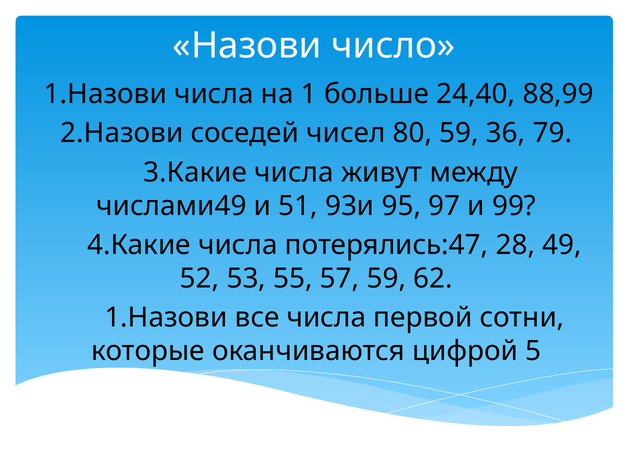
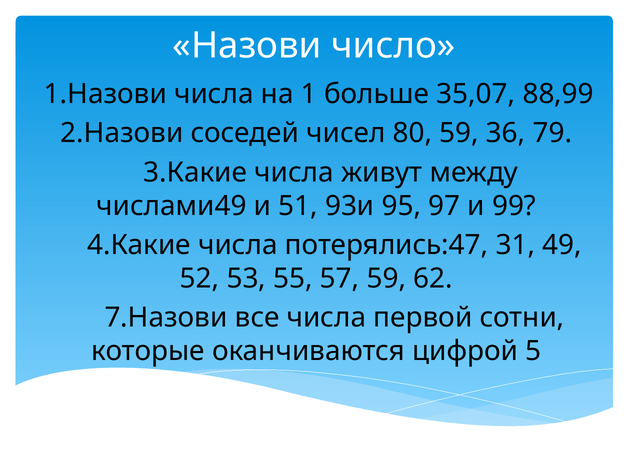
24,40: 24,40 -> 35,07
28: 28 -> 31
1.Назови at (166, 318): 1.Назови -> 7.Назови
